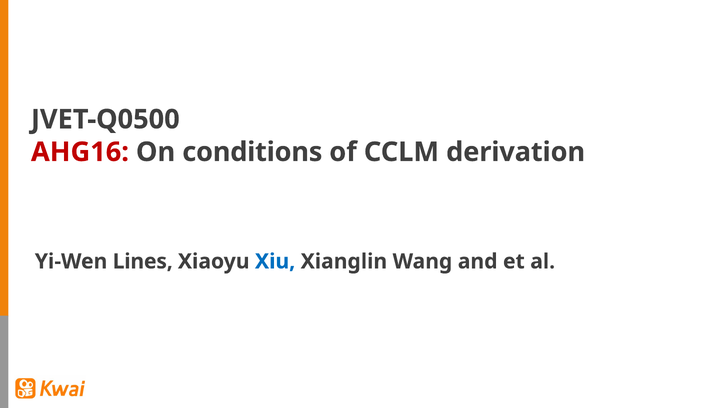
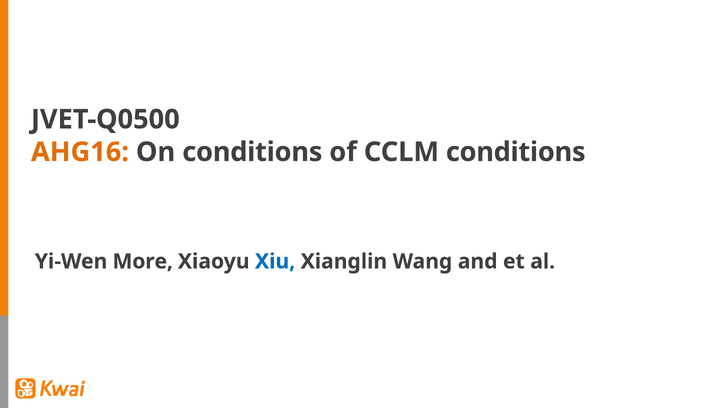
AHG16 colour: red -> orange
CCLM derivation: derivation -> conditions
Lines: Lines -> More
